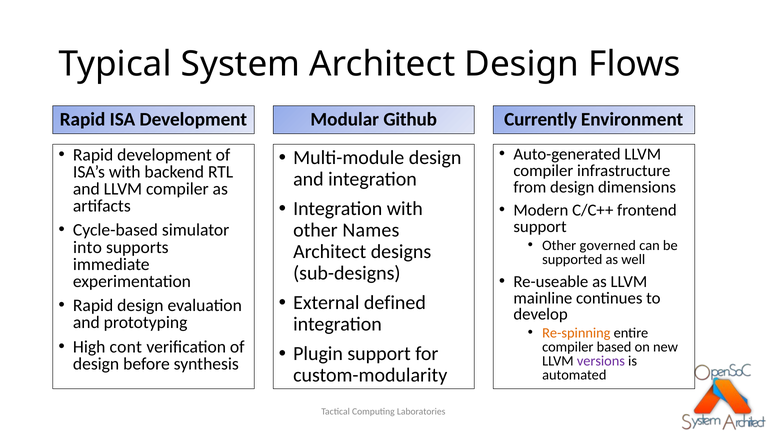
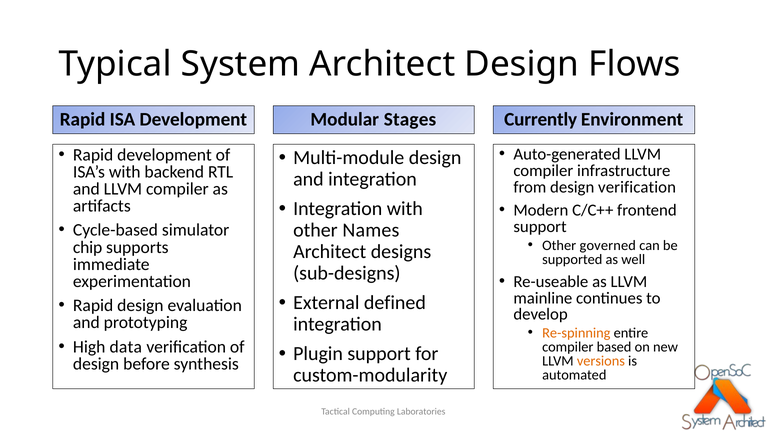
Github: Github -> Stages
design dimensions: dimensions -> verification
into: into -> chip
cont: cont -> data
versions colour: purple -> orange
